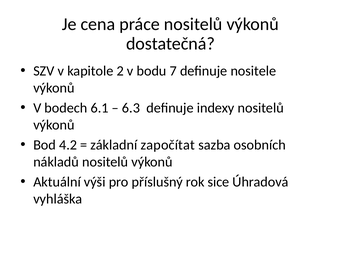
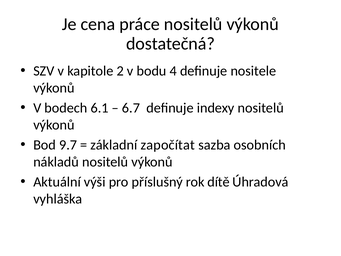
7: 7 -> 4
6.3: 6.3 -> 6.7
4.2: 4.2 -> 9.7
sice: sice -> dítě
